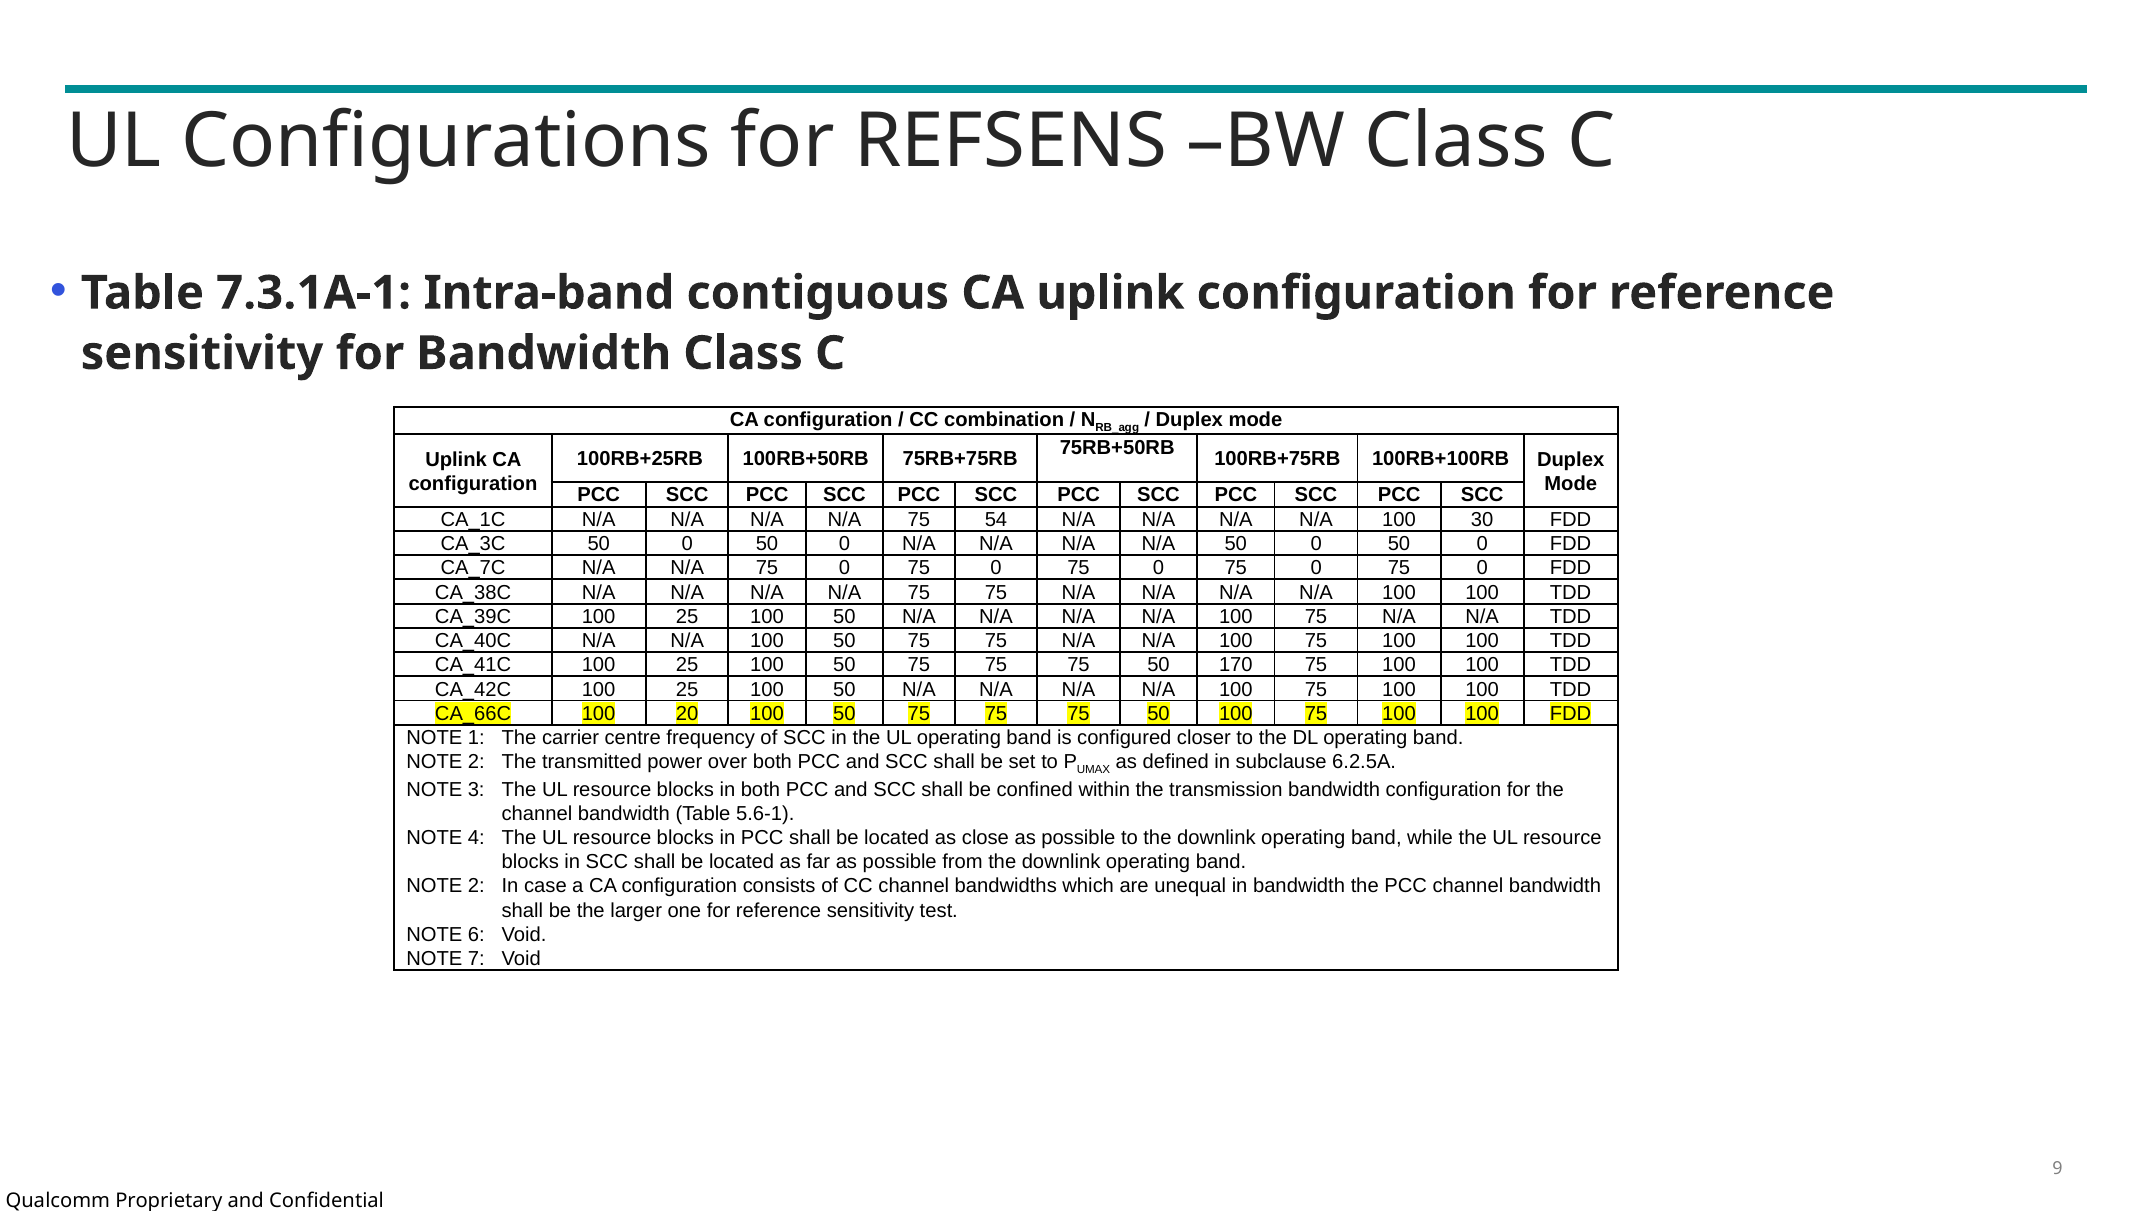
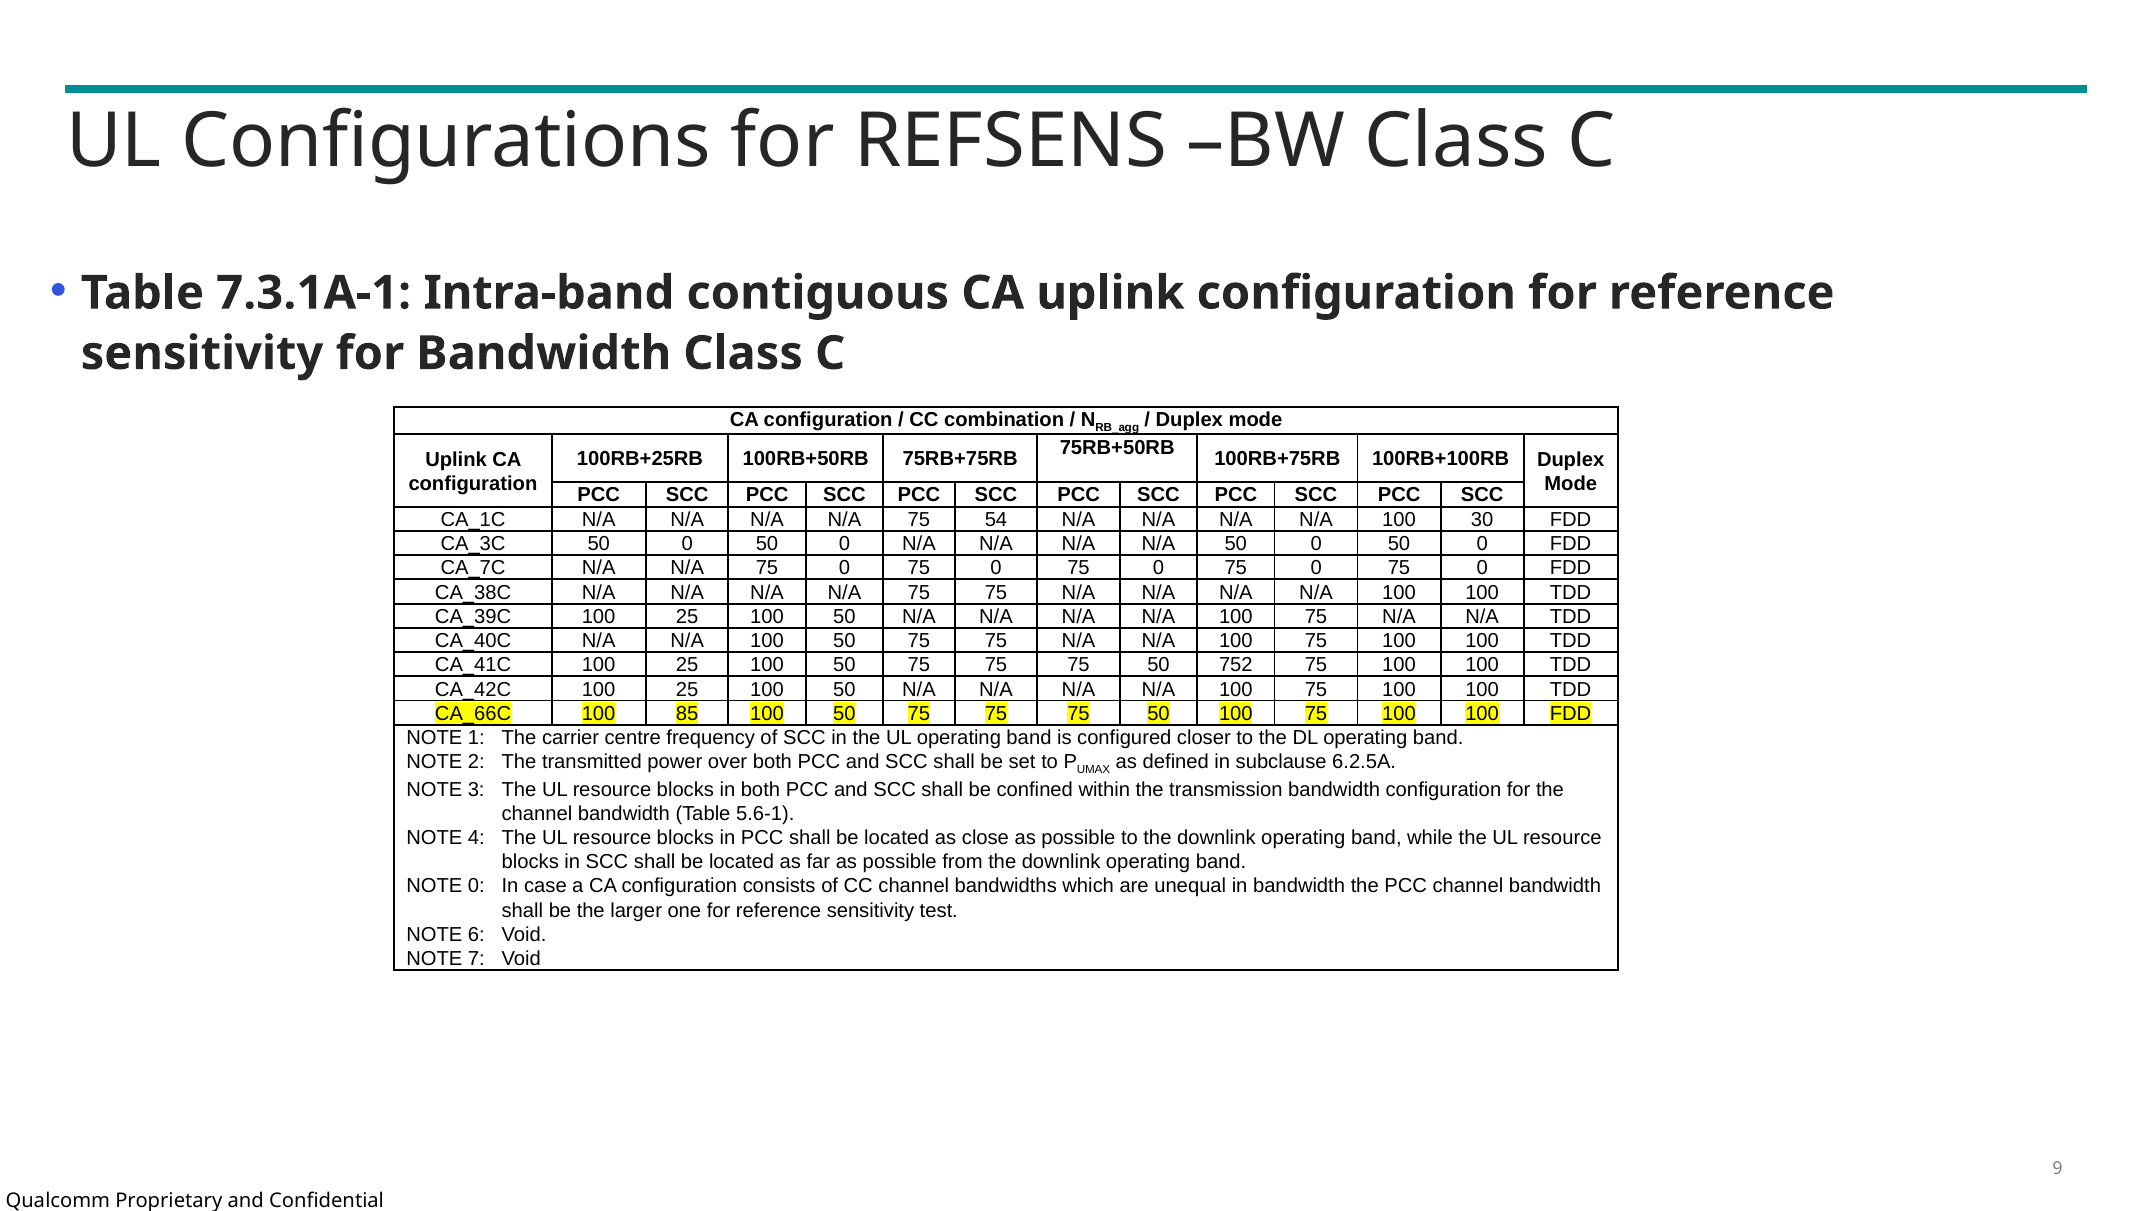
170: 170 -> 752
20: 20 -> 85
2 at (476, 886): 2 -> 0
